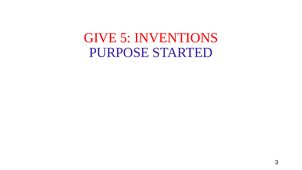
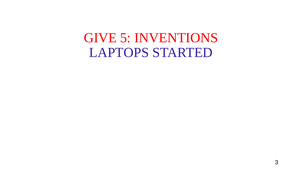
PURPOSE: PURPOSE -> LAPTOPS
